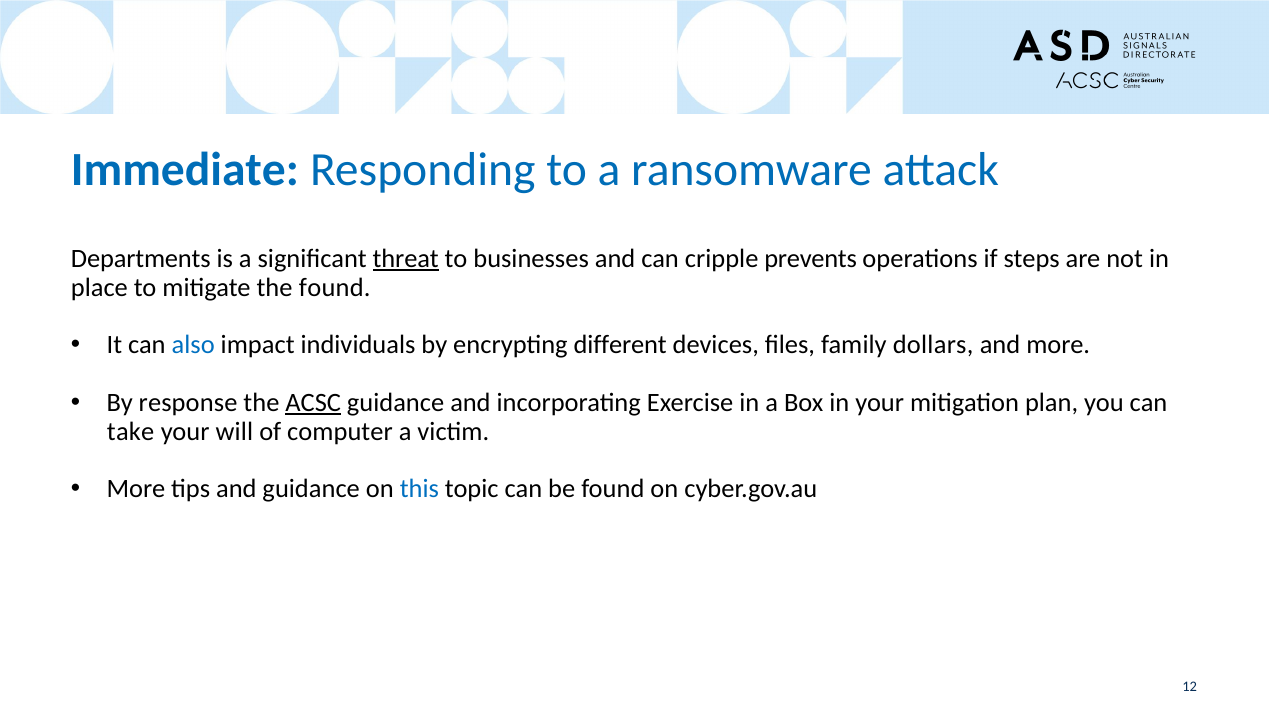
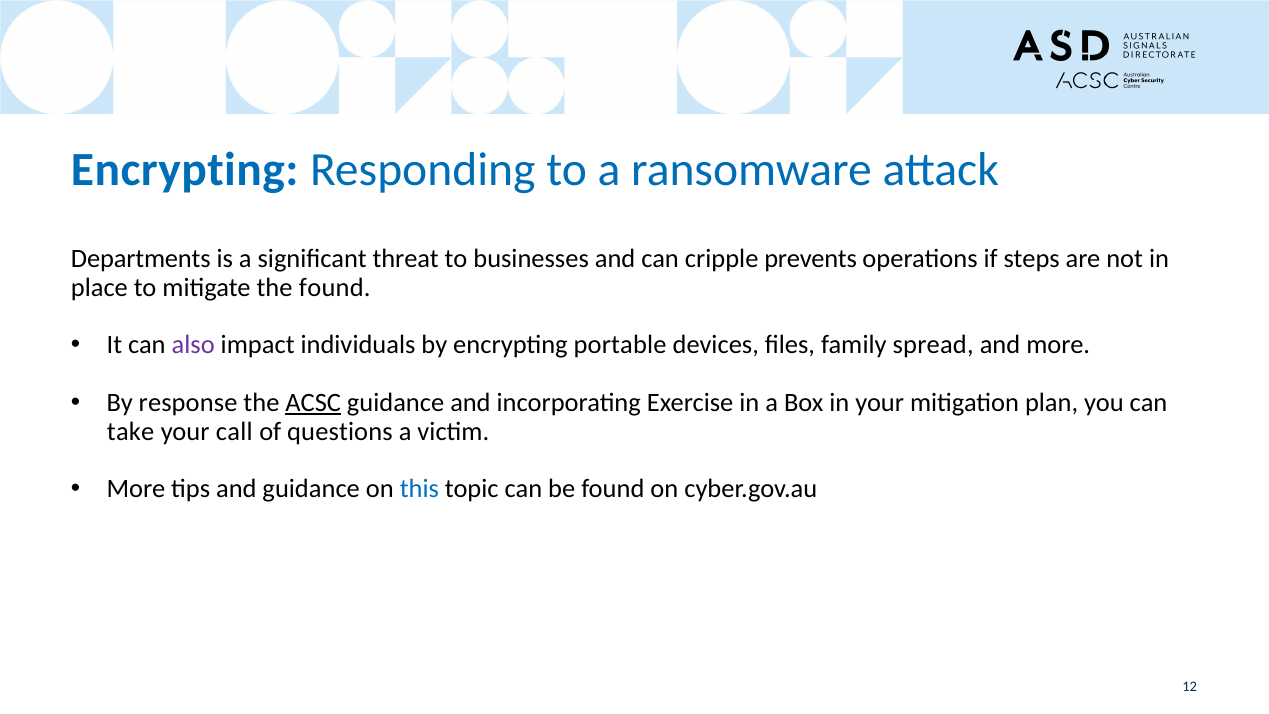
Immediate at (185, 169): Immediate -> Encrypting
threat underline: present -> none
also colour: blue -> purple
different: different -> portable
dollars: dollars -> spread
will: will -> call
computer: computer -> questions
